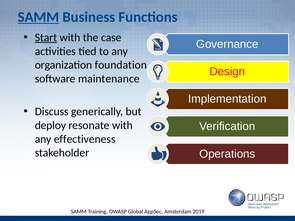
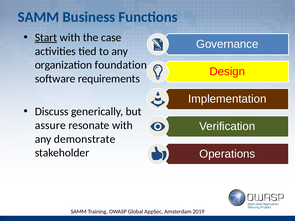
SAMM at (38, 17) underline: present -> none
maintenance: maintenance -> requirements
deploy: deploy -> assure
effectiveness: effectiveness -> demonstrate
